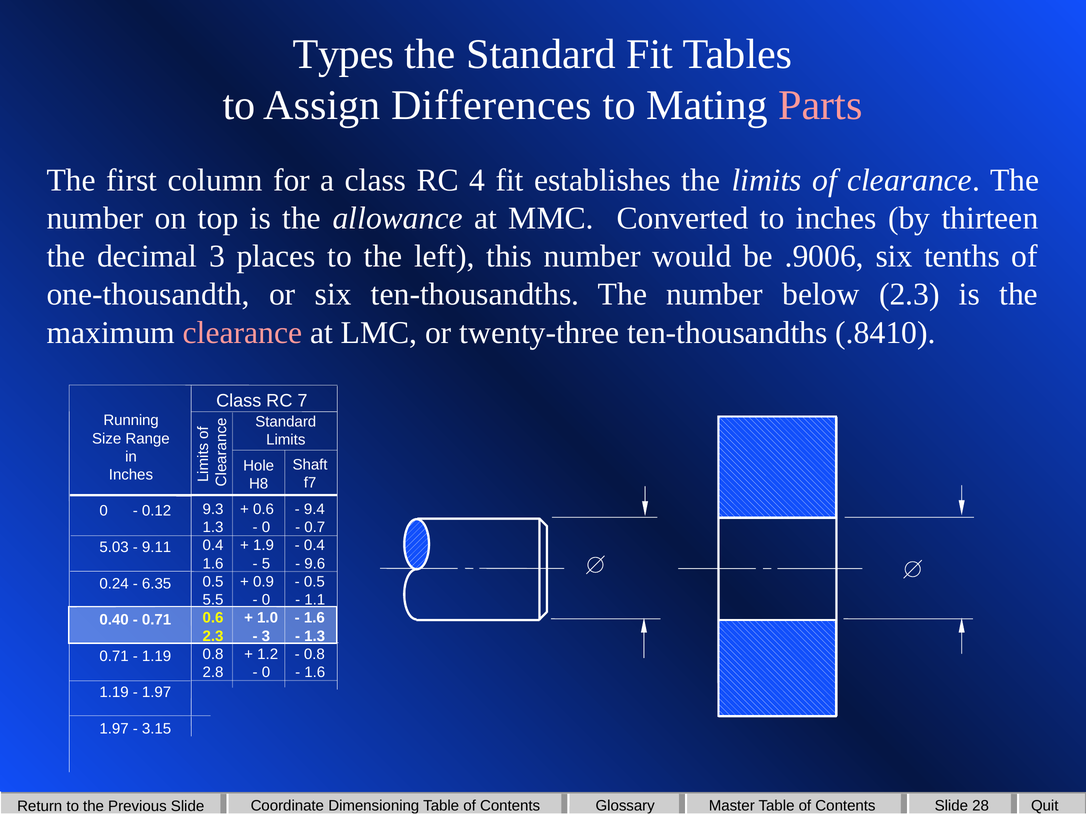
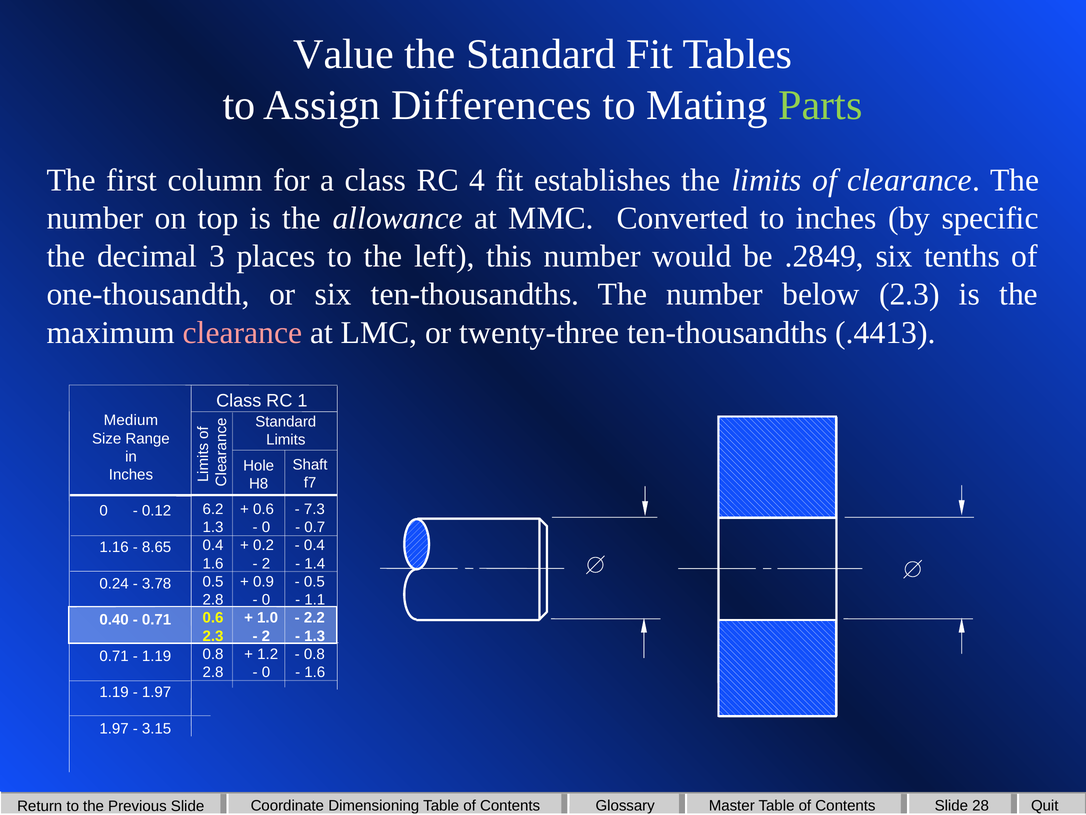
Types: Types -> Value
Parts colour: pink -> light green
thirteen: thirteen -> specific
.9006: .9006 -> .2849
.8410: .8410 -> .4413
7: 7 -> 1
Running: Running -> Medium
9.3: 9.3 -> 6.2
9.4: 9.4 -> 7.3
1.9: 1.9 -> 0.2
5.03: 5.03 -> 1.16
9.11: 9.11 -> 8.65
5 at (266, 563): 5 -> 2
9.6: 9.6 -> 1.4
6.35: 6.35 -> 3.78
5.5 at (213, 599): 5.5 -> 2.8
1.6 at (314, 618): 1.6 -> 2.2
3 at (266, 636): 3 -> 2
